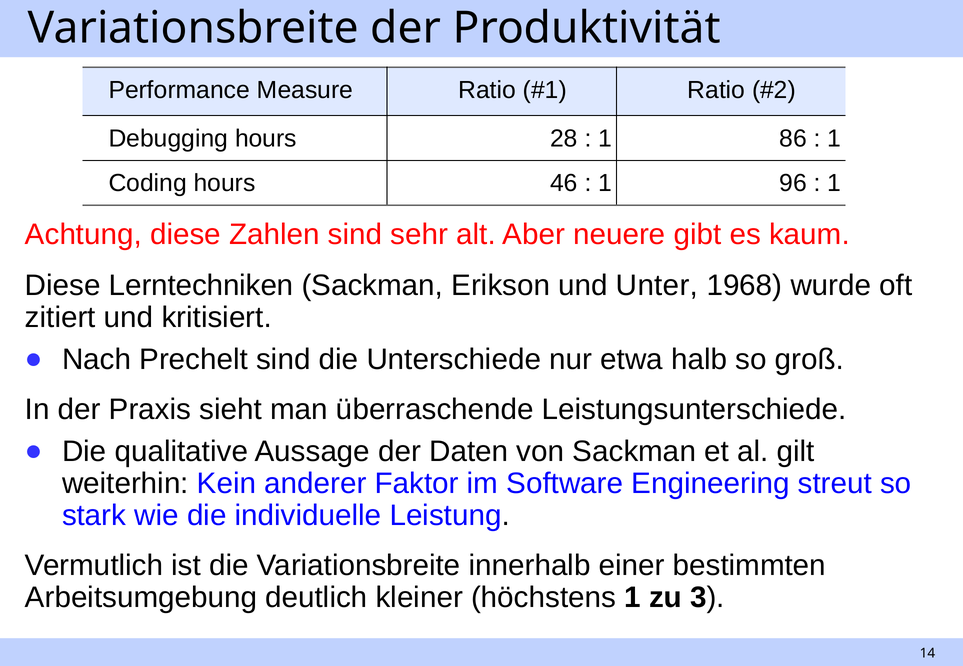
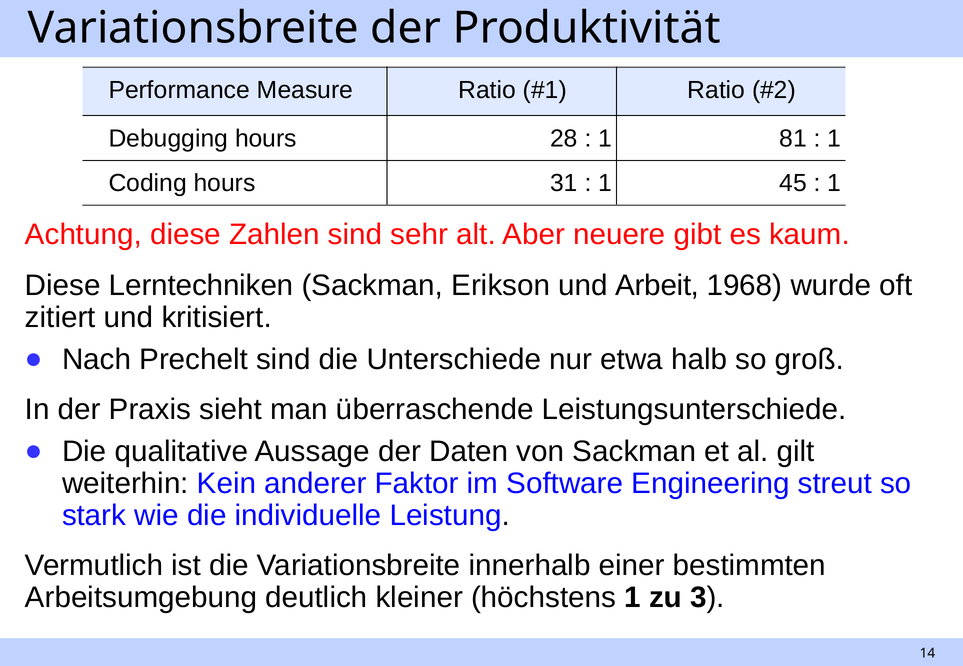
86: 86 -> 81
46: 46 -> 31
96: 96 -> 45
Unter: Unter -> Arbeit
